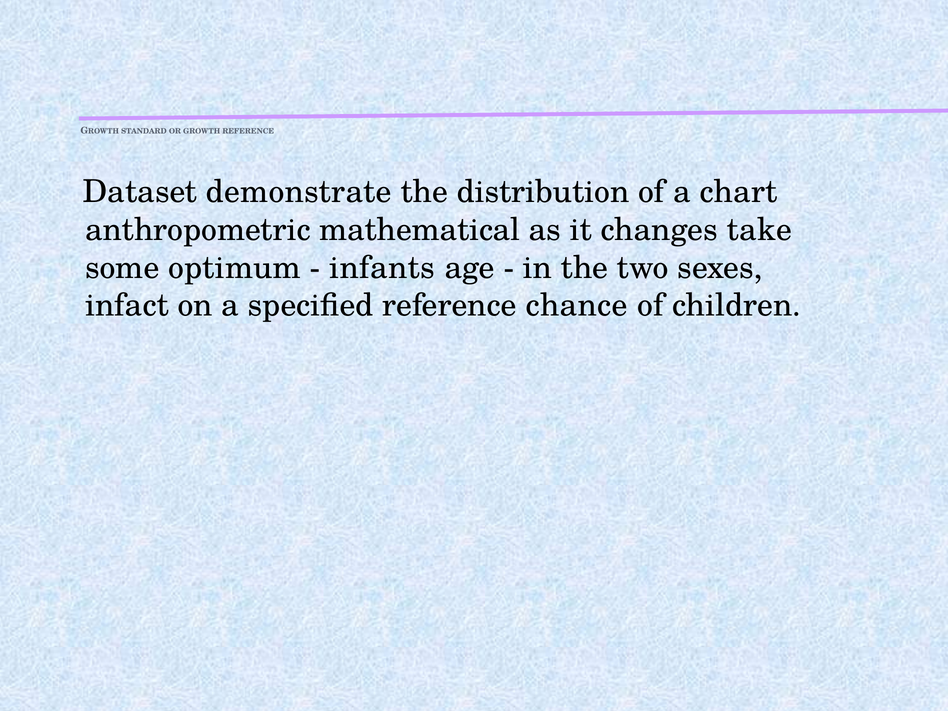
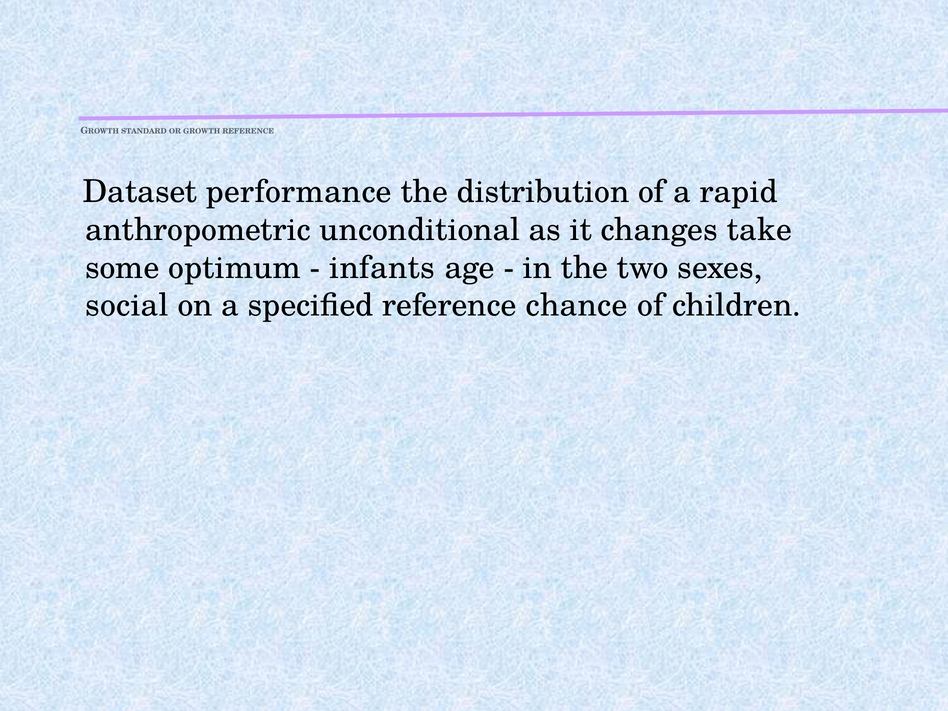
demonstrate: demonstrate -> performance
chart: chart -> rapid
mathematical: mathematical -> unconditional
infact: infact -> social
